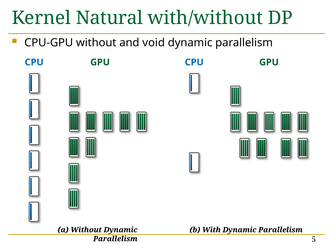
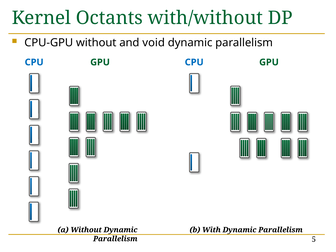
Natural: Natural -> Octants
